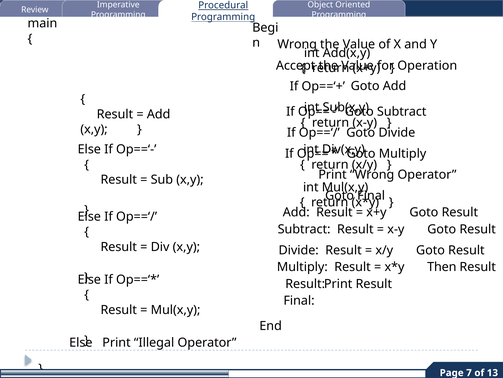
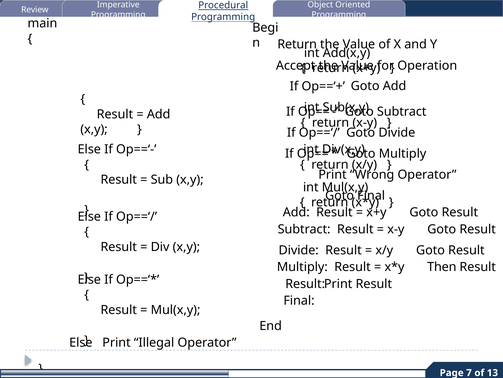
Wrong at (297, 44): Wrong -> Return
